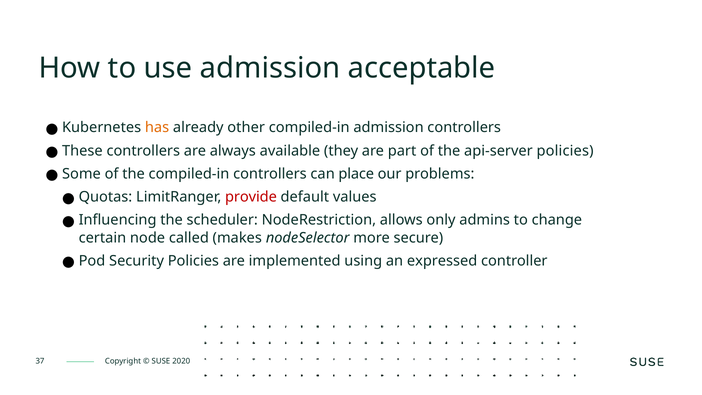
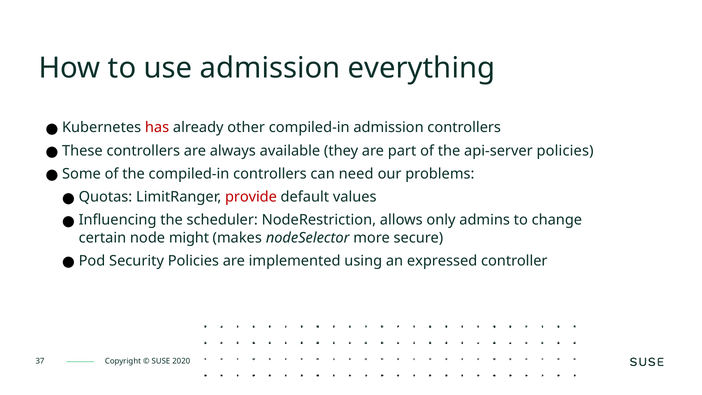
acceptable: acceptable -> everything
has colour: orange -> red
place: place -> need
called: called -> might
